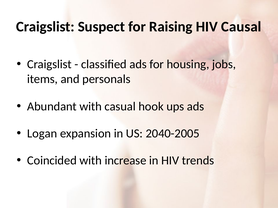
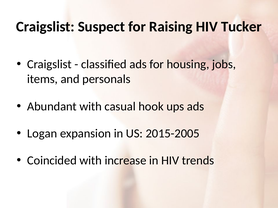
Causal: Causal -> Tucker
2040-2005: 2040-2005 -> 2015-2005
